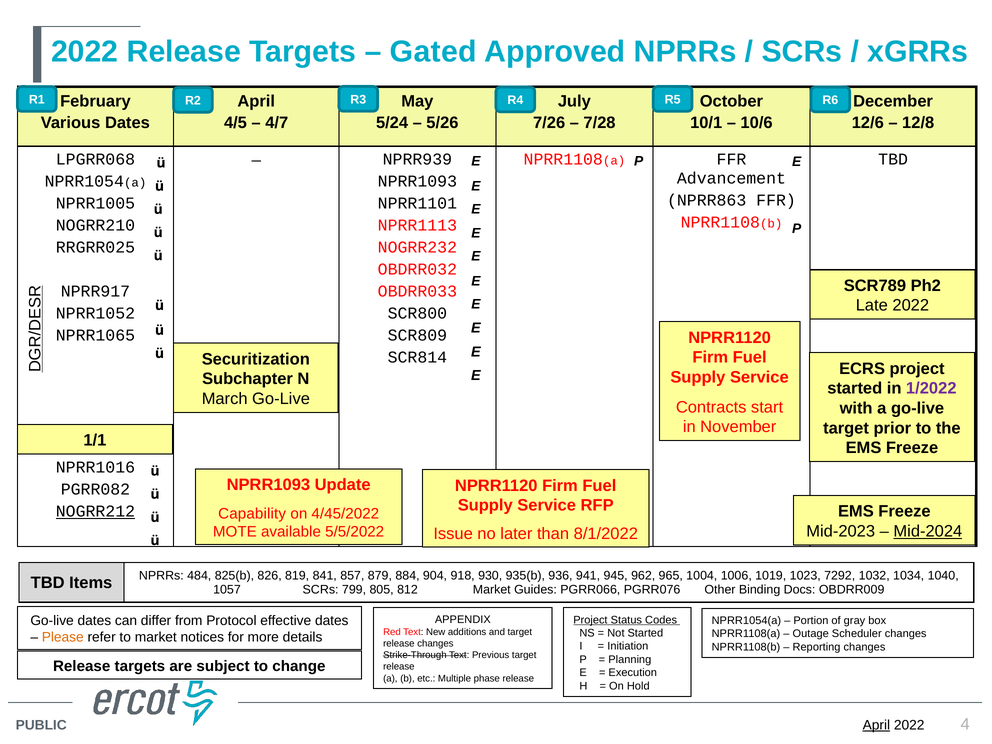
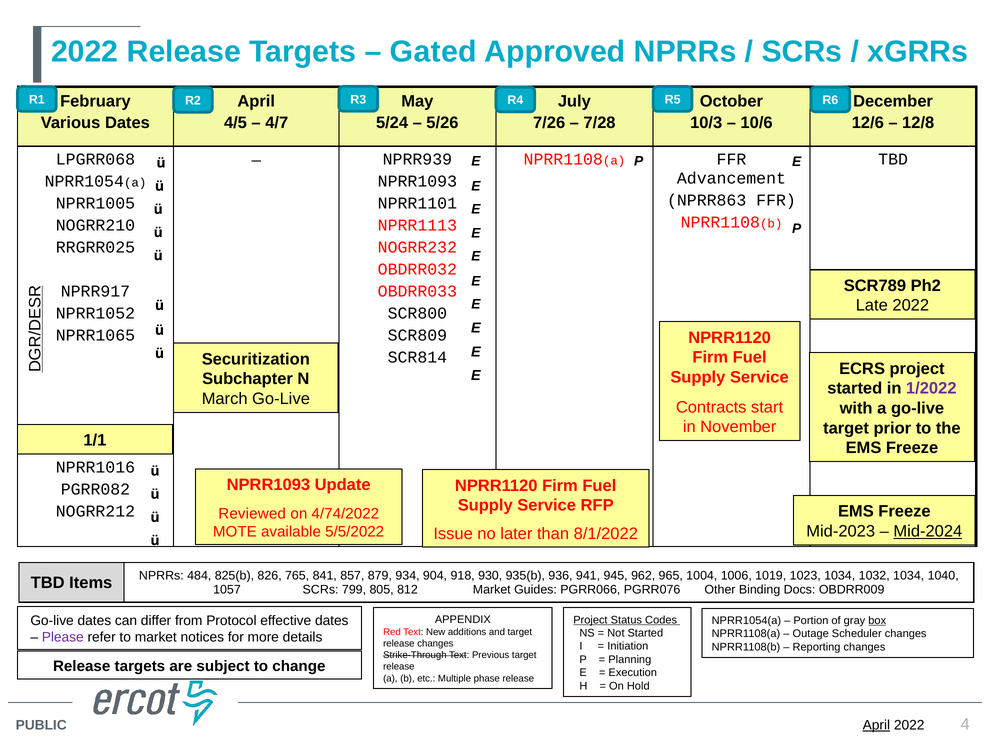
10/1: 10/1 -> 10/3
NOGRR212 underline: present -> none
Capability: Capability -> Reviewed
4/45/2022: 4/45/2022 -> 4/74/2022
819: 819 -> 765
884: 884 -> 934
1023 7292: 7292 -> 1034
box underline: none -> present
Please colour: orange -> purple
